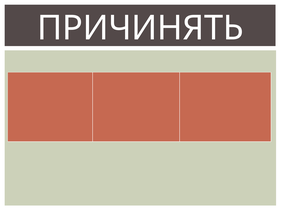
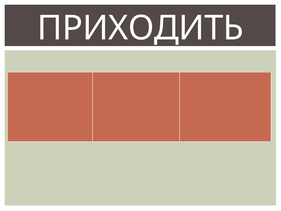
ПРИЧИНЯТЬ: ПРИЧИНЯТЬ -> ПРИХОДИТЬ
